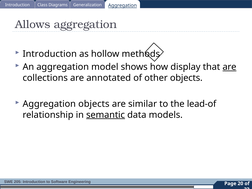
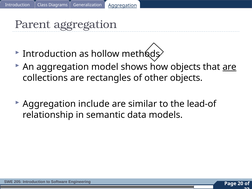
Allows: Allows -> Parent
how display: display -> objects
annotated: annotated -> rectangles
Aggregation objects: objects -> include
semantic underline: present -> none
